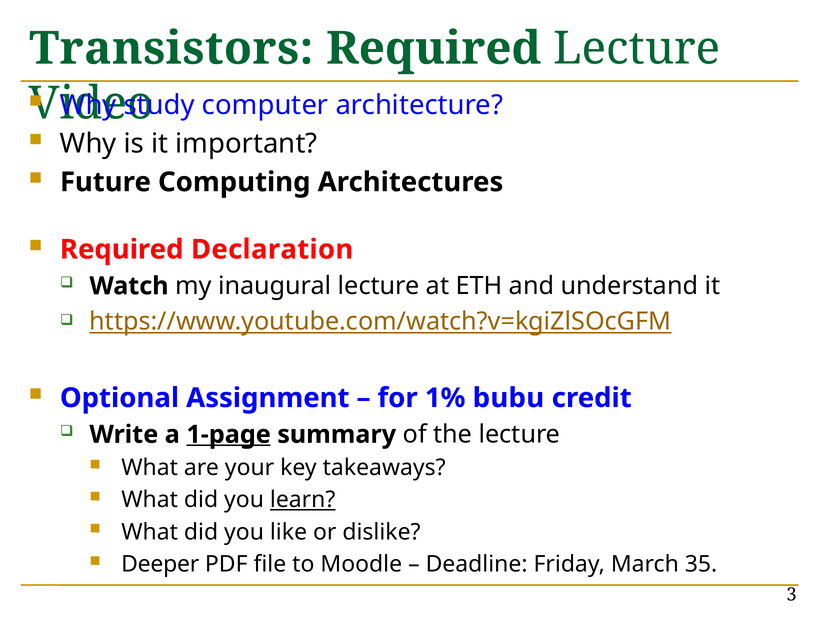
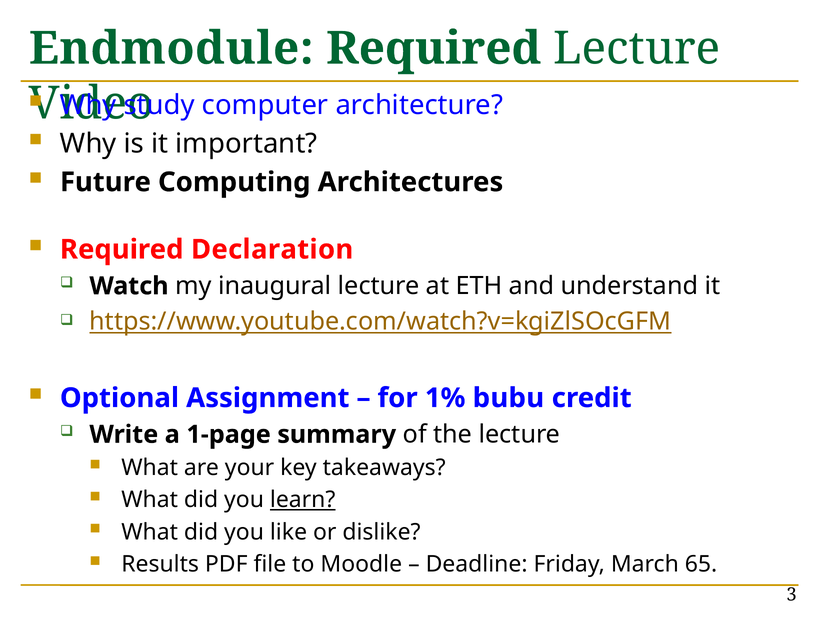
Transistors: Transistors -> Endmodule
1-page underline: present -> none
Deeper: Deeper -> Results
35: 35 -> 65
